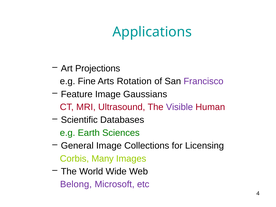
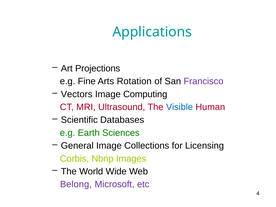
Feature: Feature -> Vectors
Gaussians: Gaussians -> Computing
Visible colour: purple -> blue
Many: Many -> Nbnp
